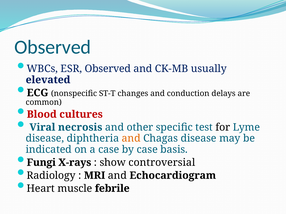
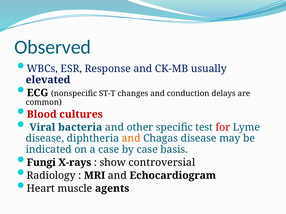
ESR Observed: Observed -> Response
necrosis: necrosis -> bacteria
for colour: black -> red
febrile: febrile -> agents
